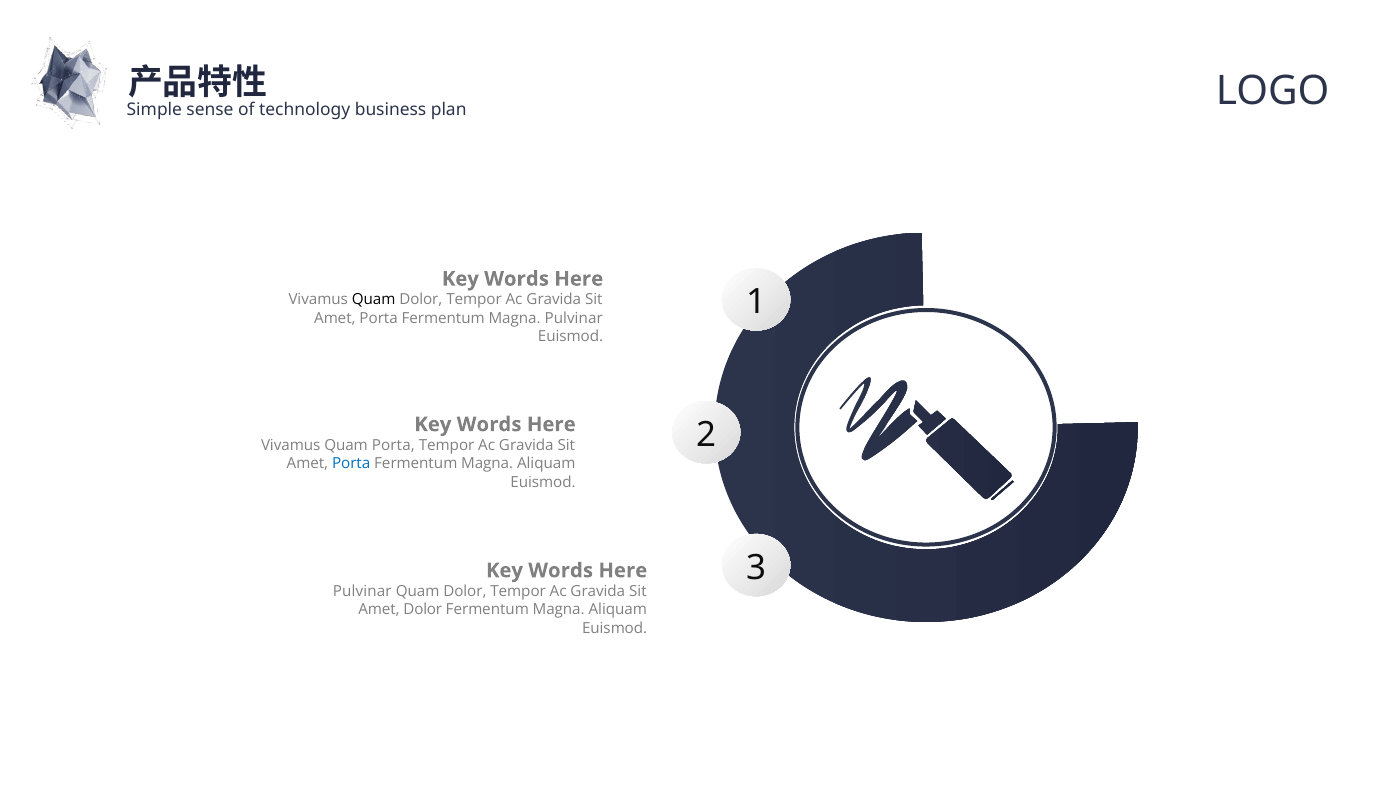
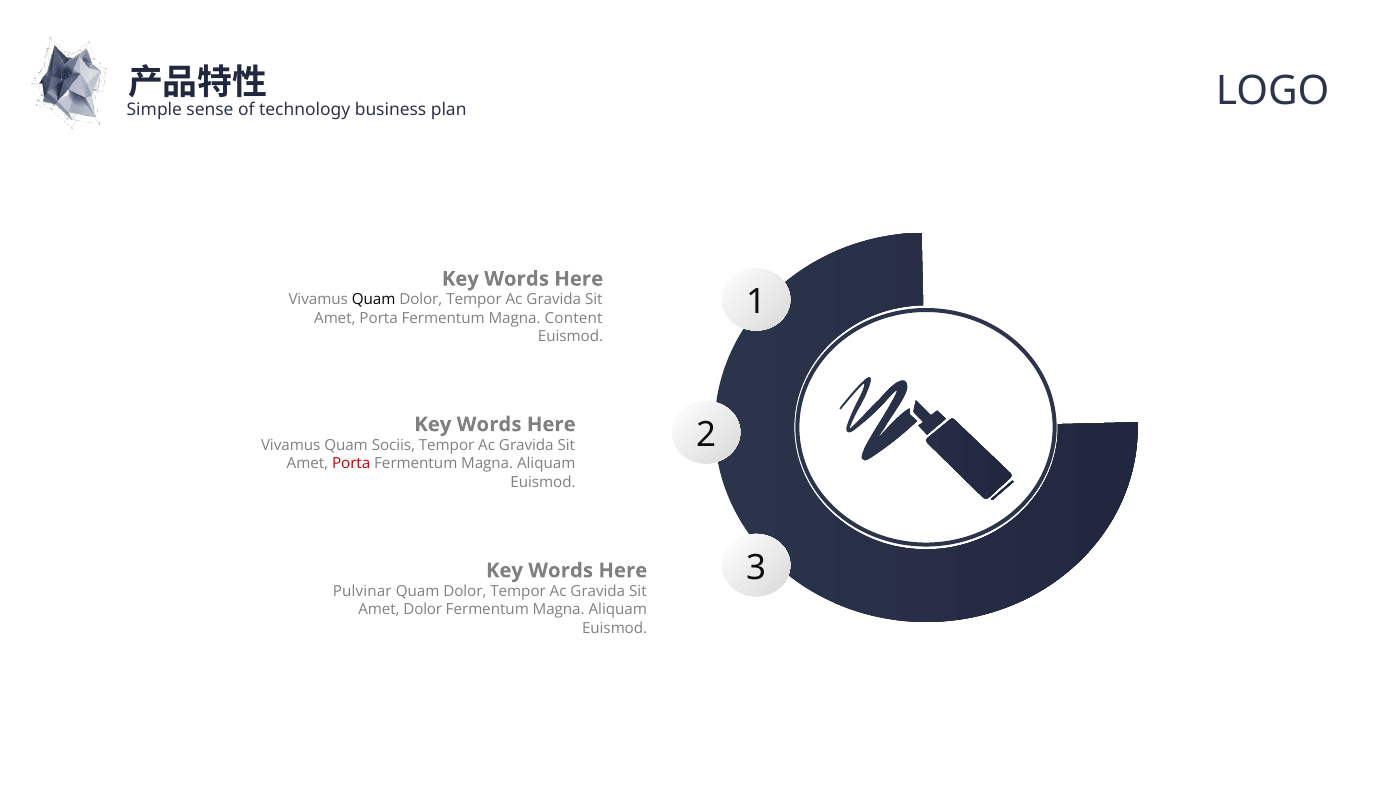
Magna Pulvinar: Pulvinar -> Content
Quam Porta: Porta -> Sociis
Porta at (351, 464) colour: blue -> red
